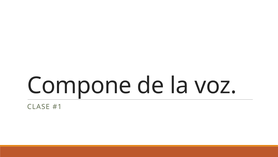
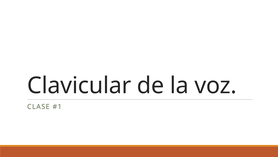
Compone: Compone -> Clavicular
